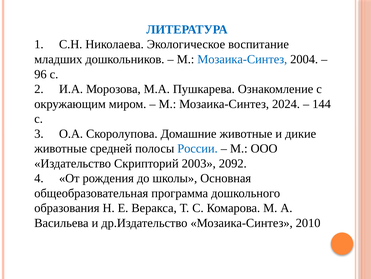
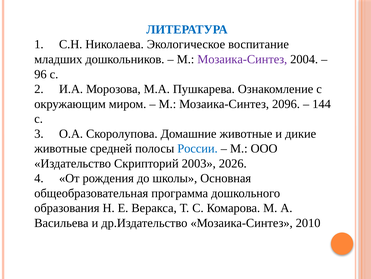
Мозаика-Синтез at (242, 59) colour: blue -> purple
2024: 2024 -> 2096
2092: 2092 -> 2026
